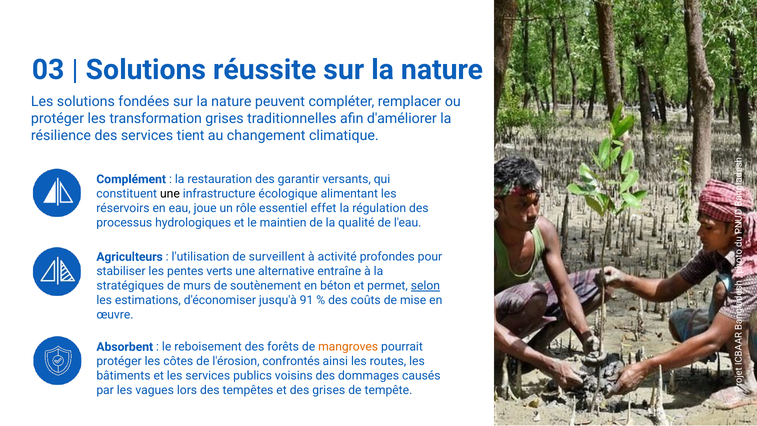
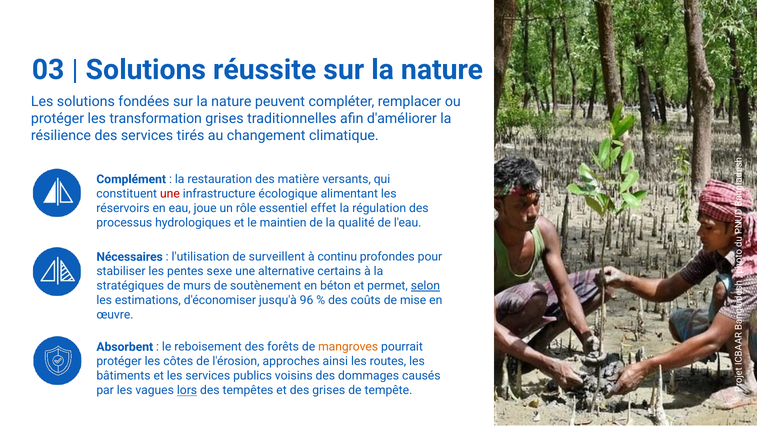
tient: tient -> tirés
garantir: garantir -> matière
une at (170, 194) colour: black -> red
Agriculteurs: Agriculteurs -> Nécessaires
activité: activité -> continu
verts: verts -> sexe
entraîne: entraîne -> certains
91: 91 -> 96
confrontés: confrontés -> approches
lors underline: none -> present
